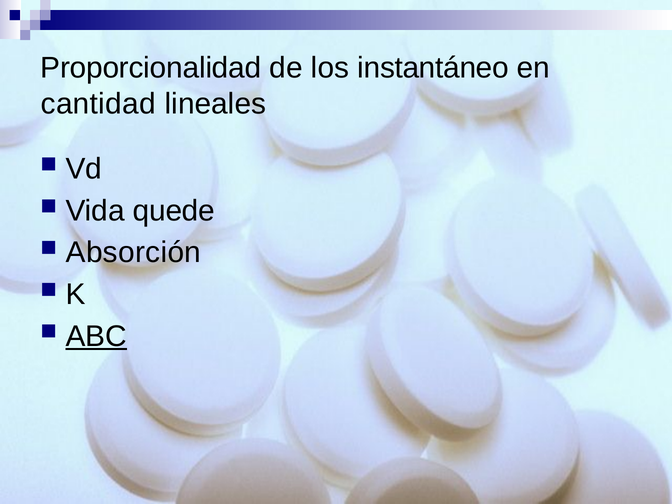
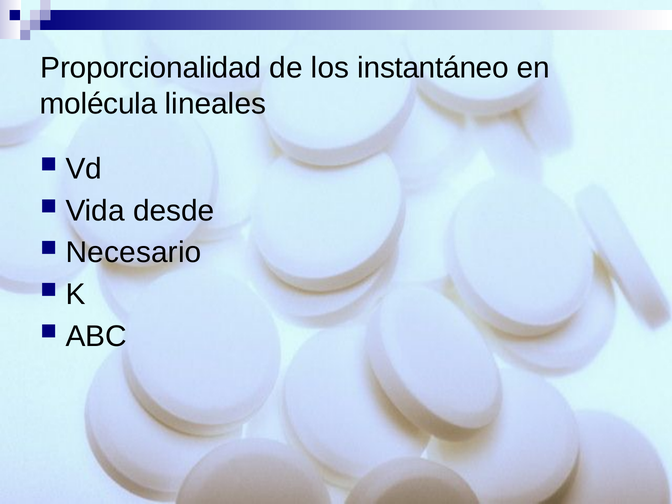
cantidad: cantidad -> molécula
quede: quede -> desde
Absorción: Absorción -> Necesario
ABC underline: present -> none
